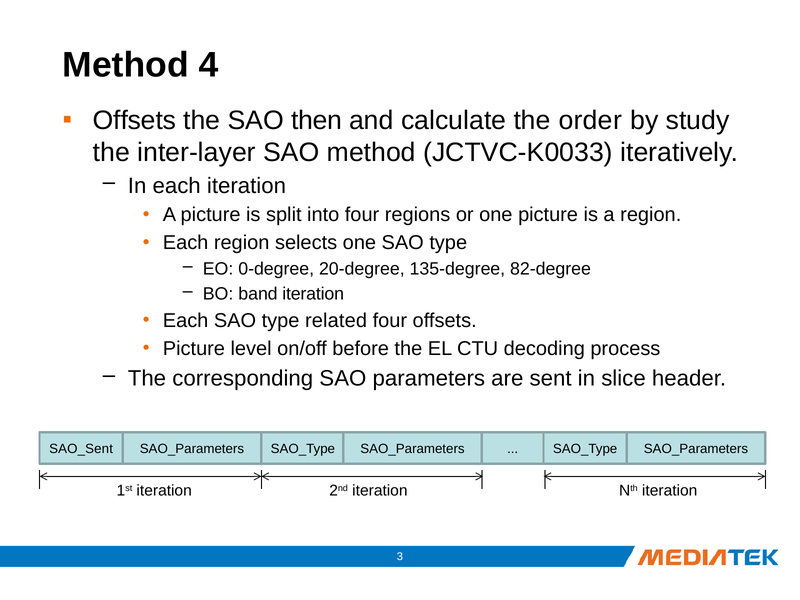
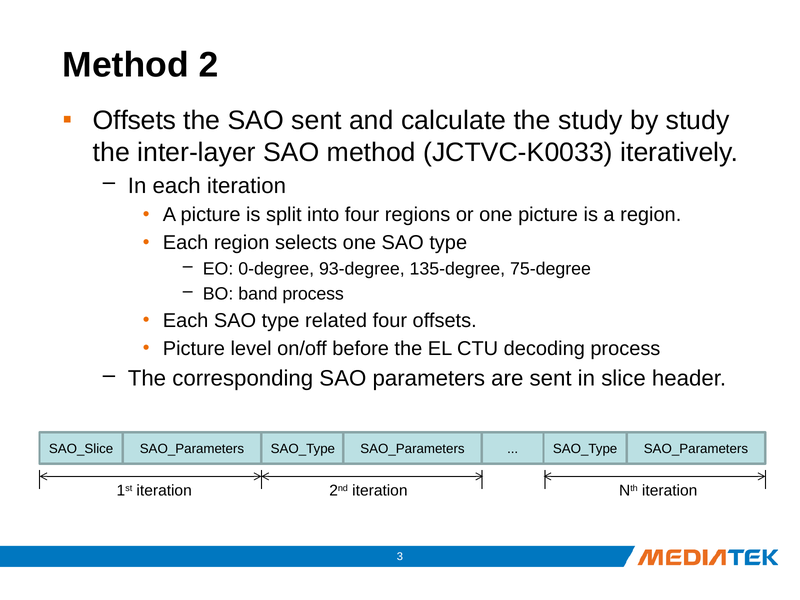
4: 4 -> 2
SAO then: then -> sent
the order: order -> study
20-degree: 20-degree -> 93-degree
82-degree: 82-degree -> 75-degree
band iteration: iteration -> process
SAO_Sent: SAO_Sent -> SAO_Slice
